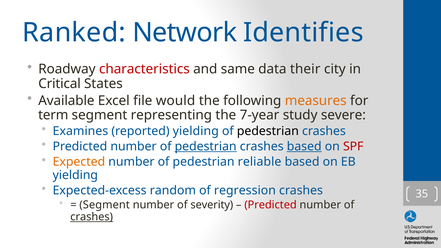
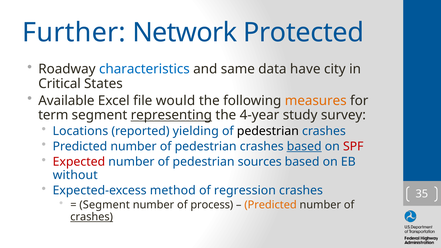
Ranked: Ranked -> Further
Identifies: Identifies -> Protected
characteristics colour: red -> blue
their: their -> have
representing underline: none -> present
7-year: 7-year -> 4-year
severe: severe -> survey
Examines: Examines -> Locations
pedestrian at (206, 147) underline: present -> none
Expected colour: orange -> red
reliable: reliable -> sources
yielding at (75, 175): yielding -> without
random: random -> method
severity: severity -> process
Predicted at (271, 205) colour: red -> orange
